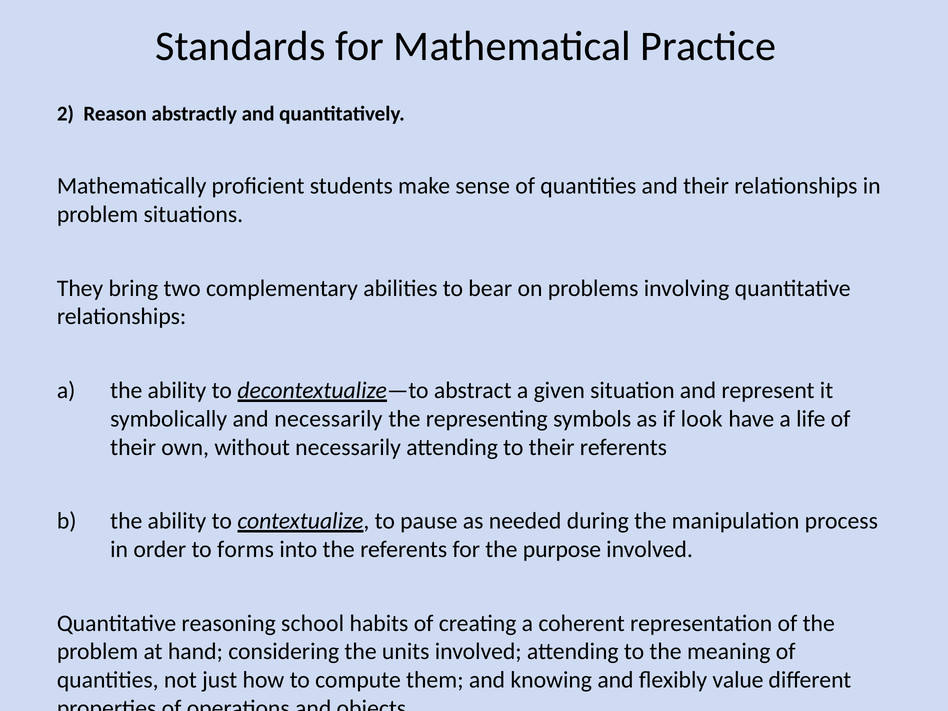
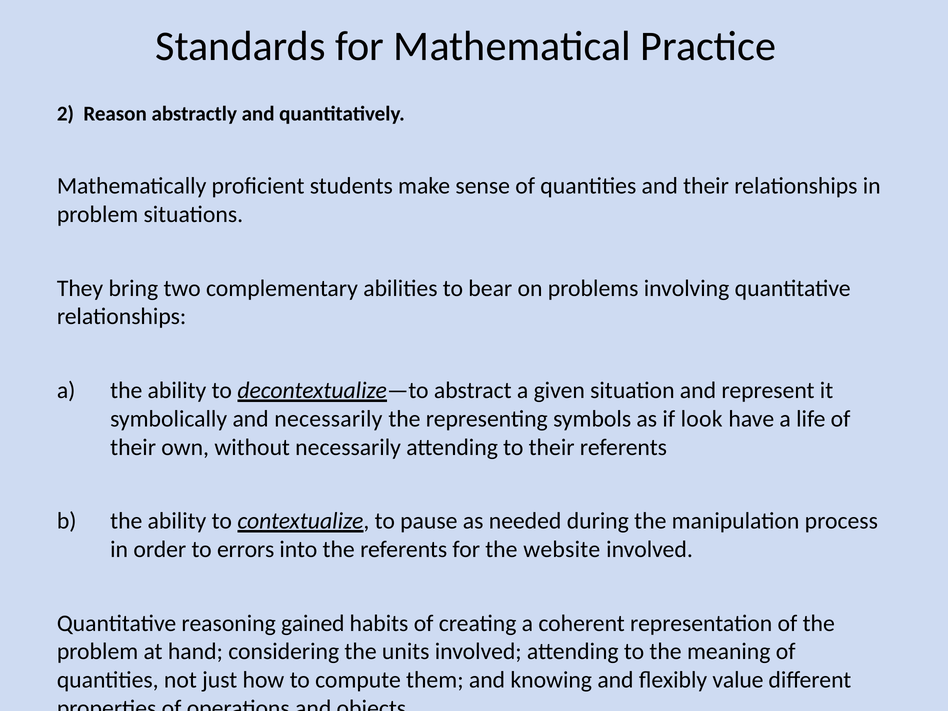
forms: forms -> errors
purpose: purpose -> website
school: school -> gained
